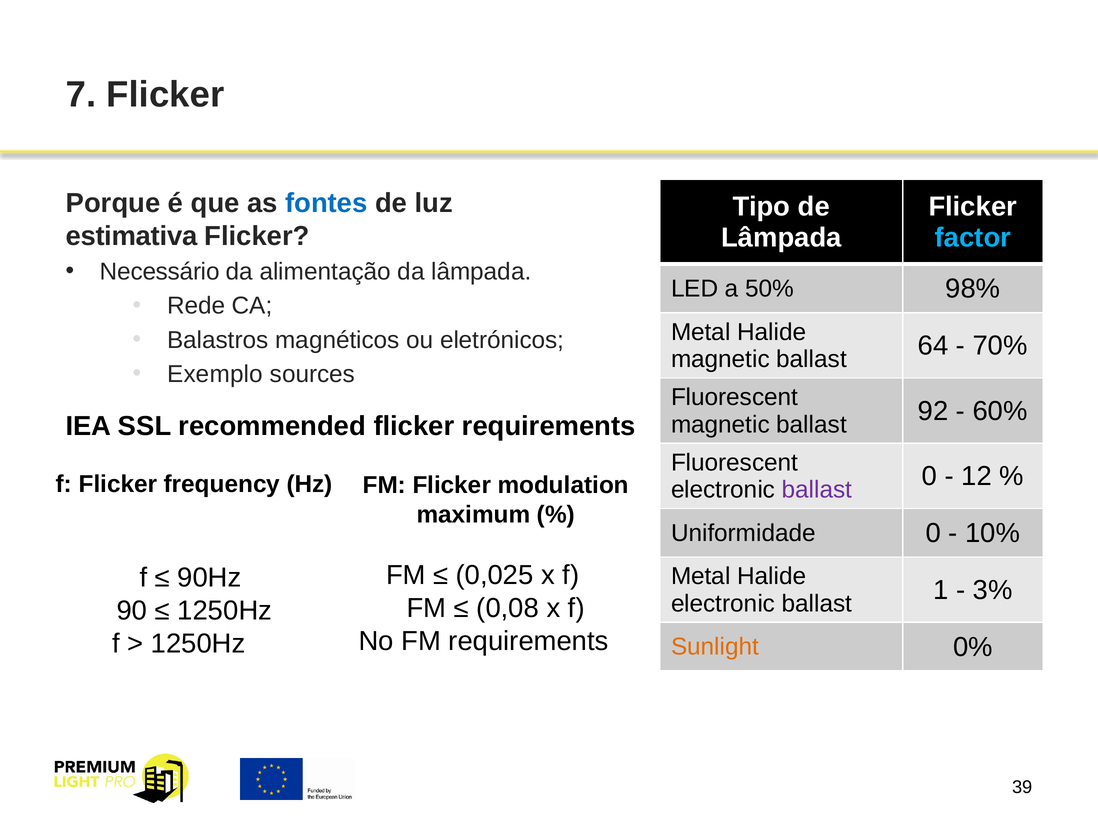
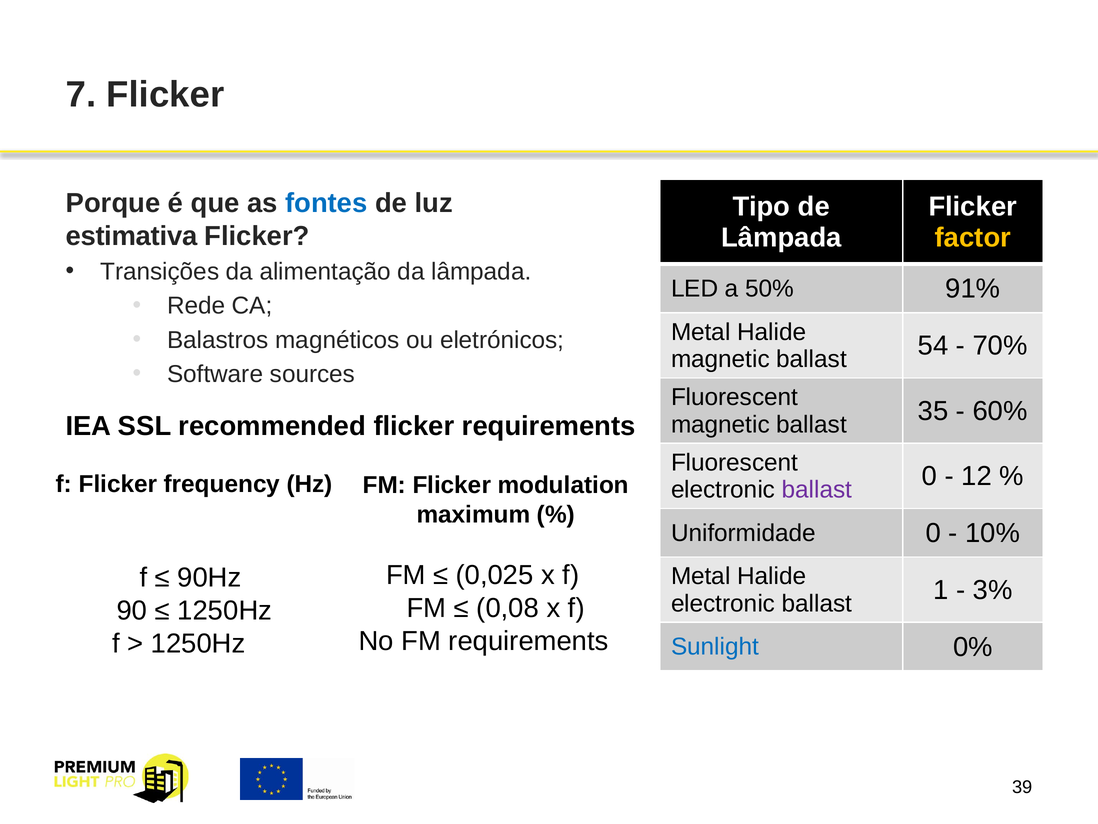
factor colour: light blue -> yellow
Necessário: Necessário -> Transições
98%: 98% -> 91%
64: 64 -> 54
Exemplo: Exemplo -> Software
92: 92 -> 35
Sunlight colour: orange -> blue
